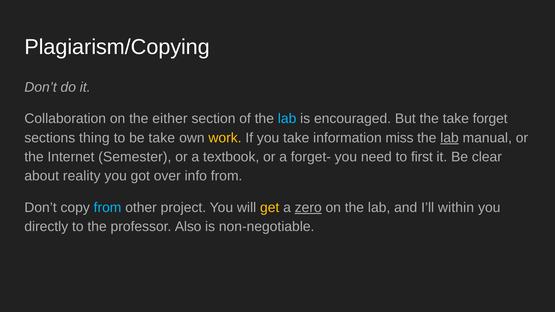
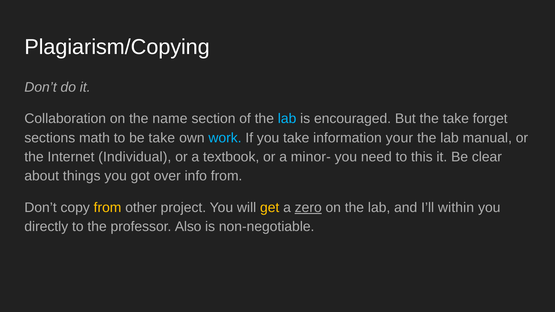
either: either -> name
thing: thing -> math
work colour: yellow -> light blue
miss: miss -> your
lab at (450, 138) underline: present -> none
Semester: Semester -> Individual
forget-: forget- -> minor-
first: first -> this
reality: reality -> things
from at (108, 208) colour: light blue -> yellow
